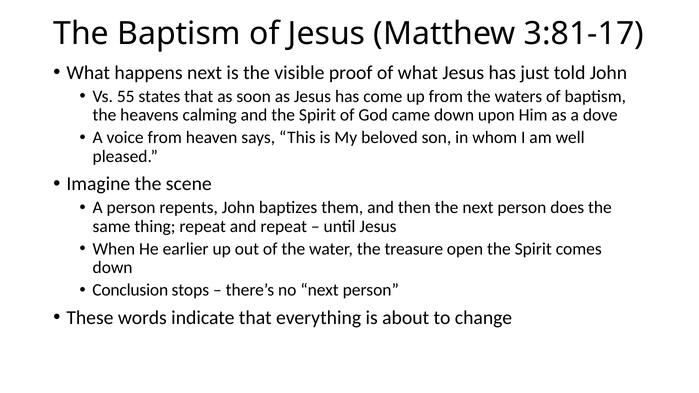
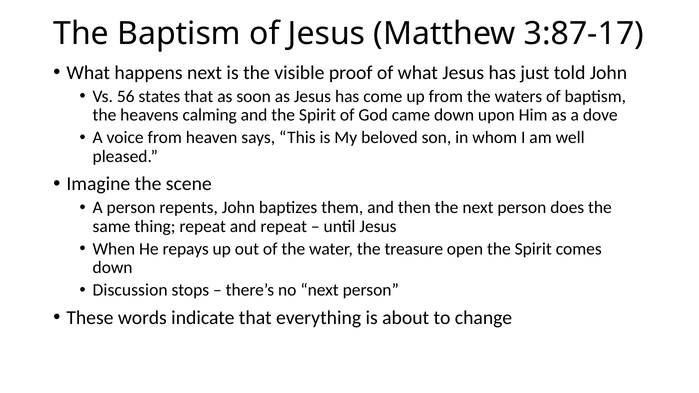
3:81-17: 3:81-17 -> 3:87-17
55: 55 -> 56
earlier: earlier -> repays
Conclusion: Conclusion -> Discussion
